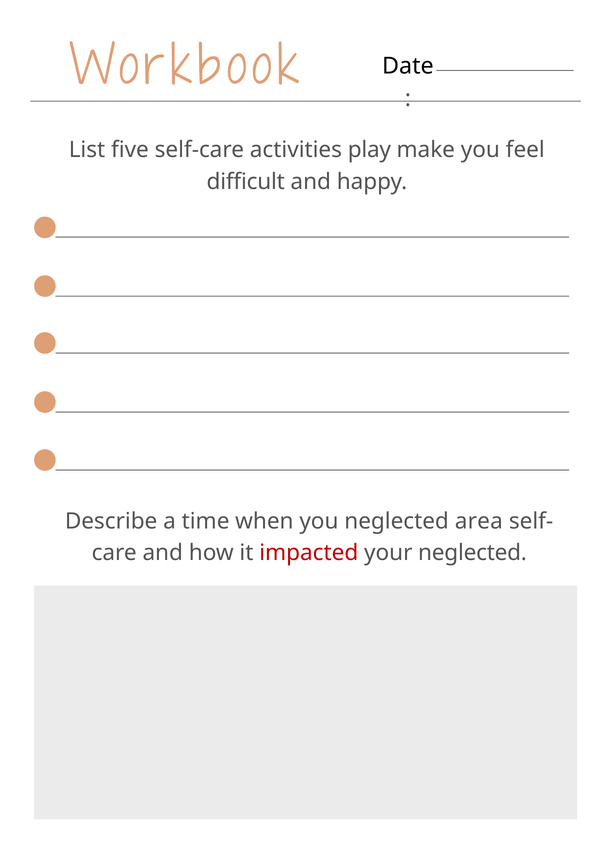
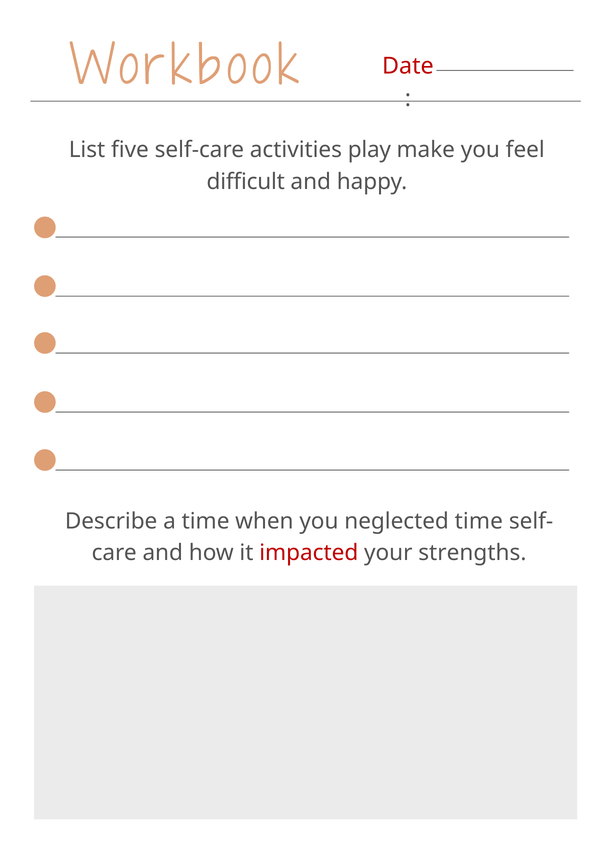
Date colour: black -> red
neglected area: area -> time
your neglected: neglected -> strengths
